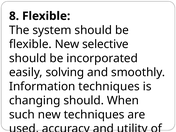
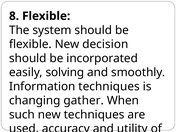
selective: selective -> decision
changing should: should -> gather
